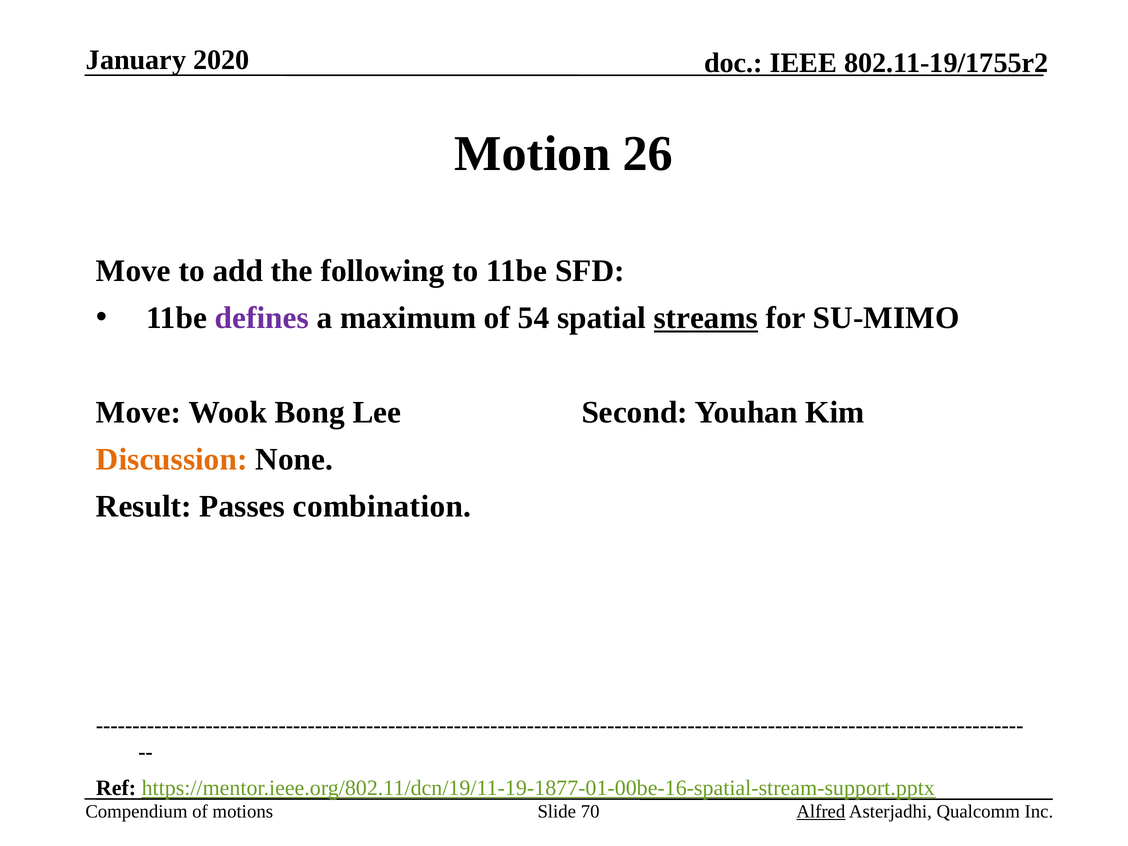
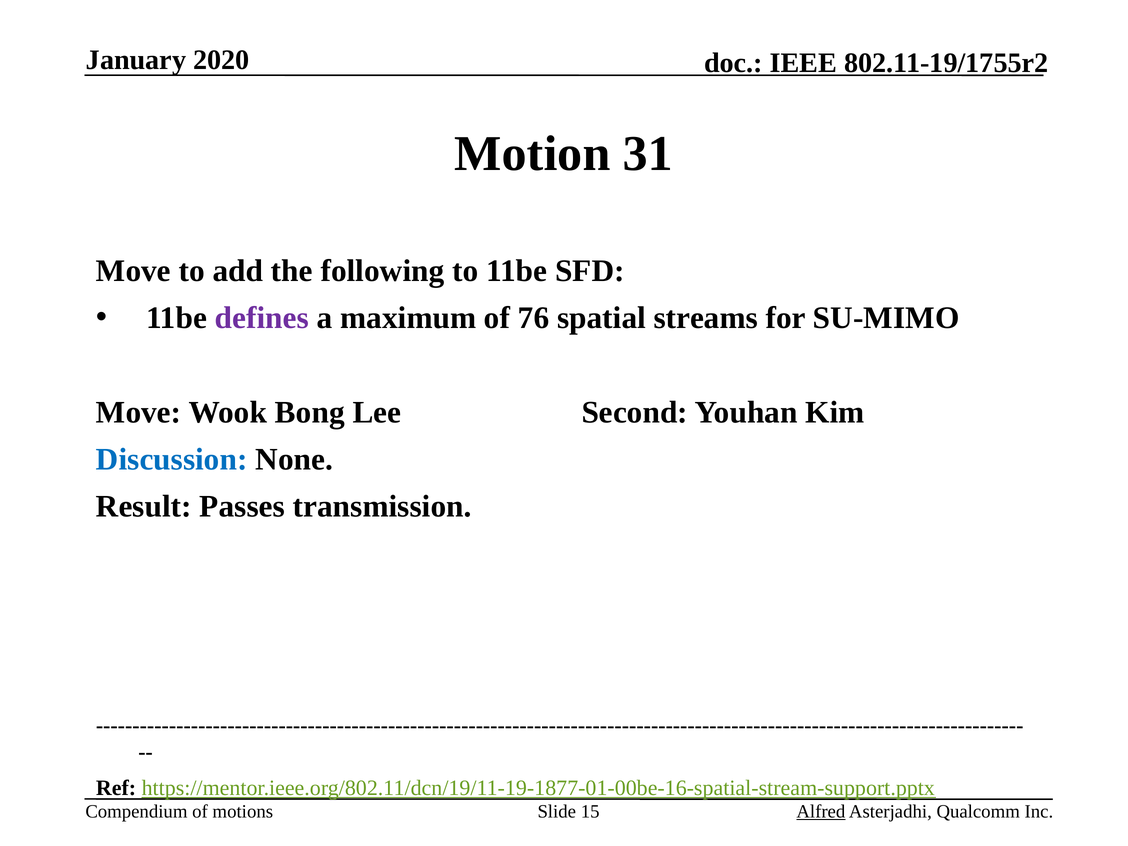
26: 26 -> 31
54: 54 -> 76
streams underline: present -> none
Discussion colour: orange -> blue
combination: combination -> transmission
70: 70 -> 15
